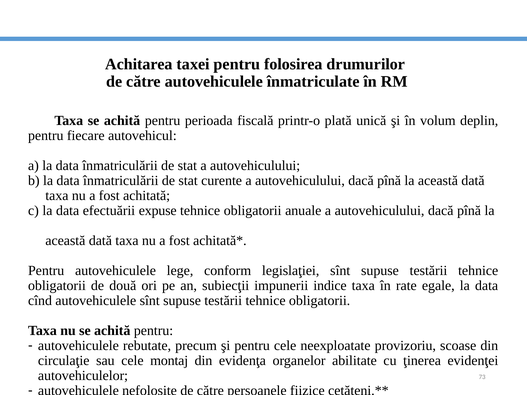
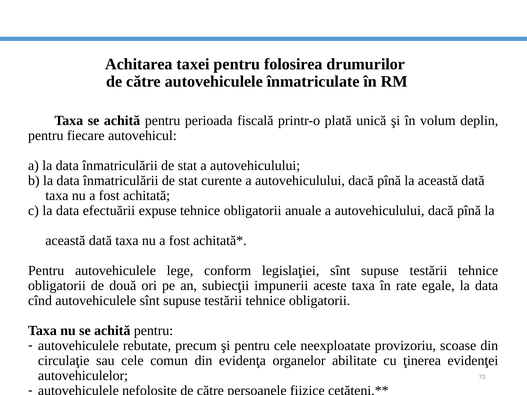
indice: indice -> aceste
montaj: montaj -> comun
